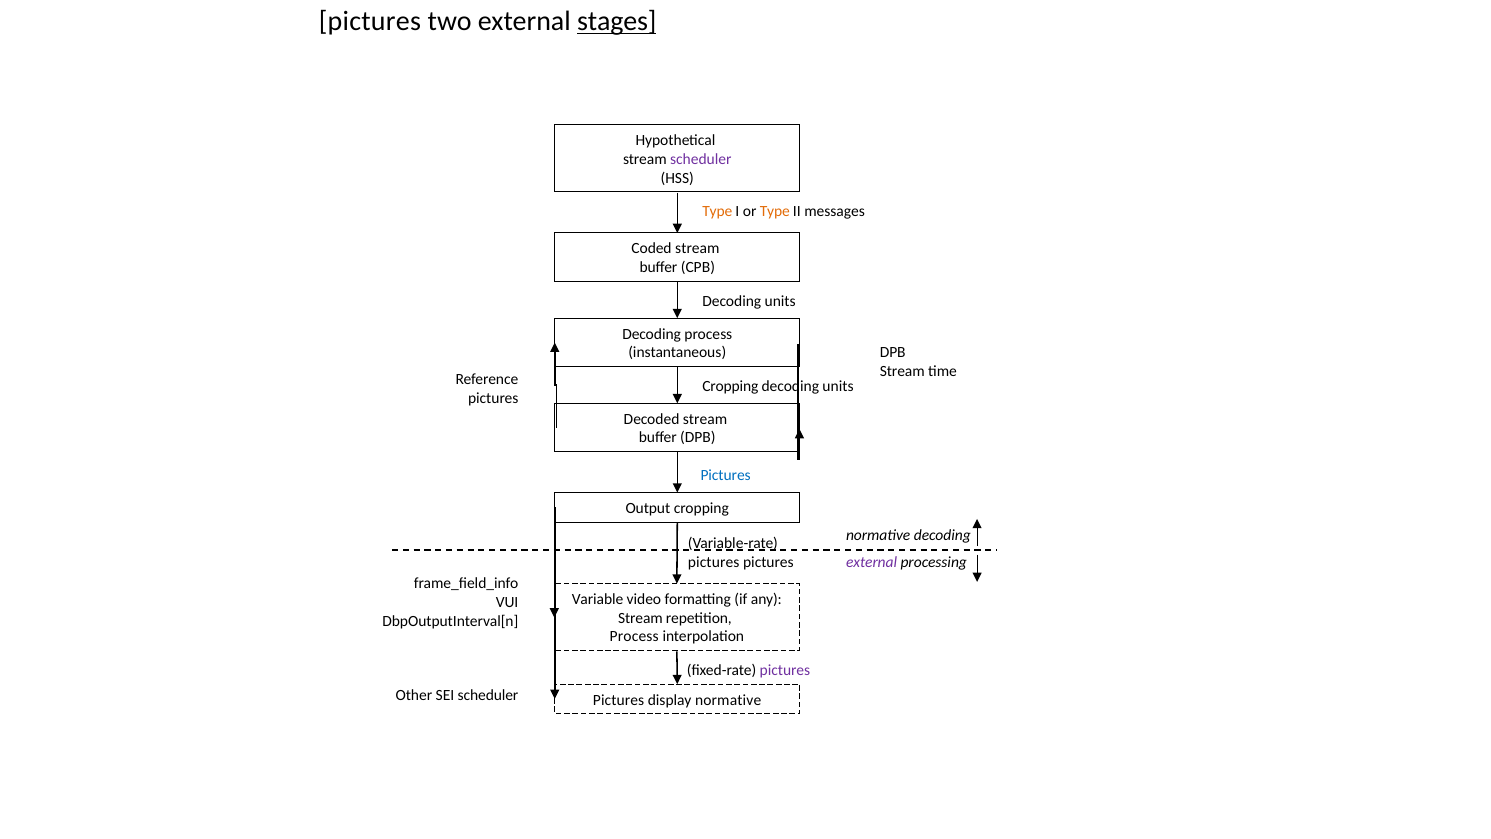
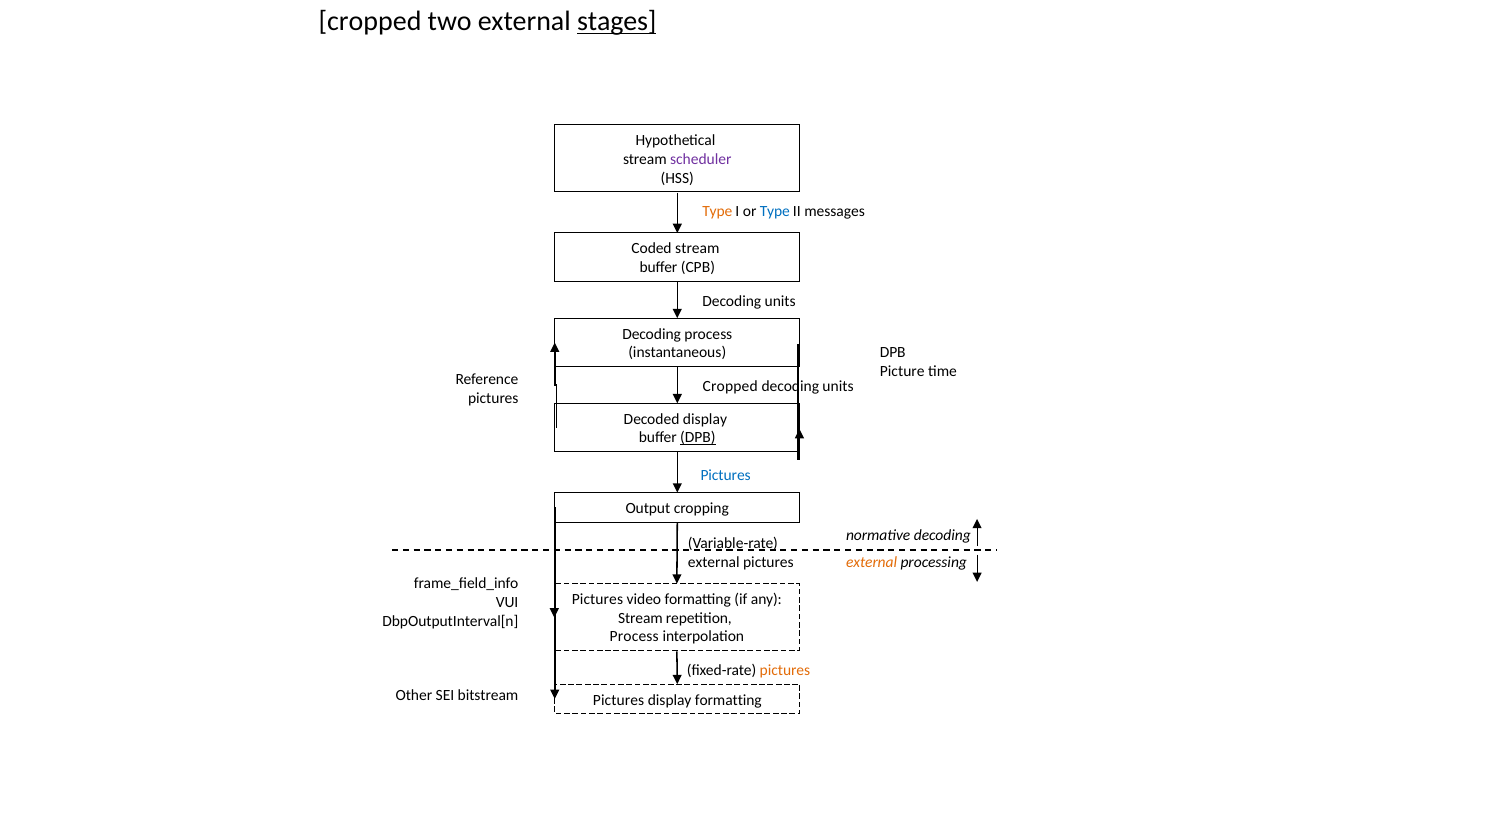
pictures at (370, 21): pictures -> cropped
Type at (775, 211) colour: orange -> blue
Stream at (902, 371): Stream -> Picture
Cropping at (730, 386): Cropping -> Cropped
Decoded stream: stream -> display
DPB at (698, 438) underline: none -> present
pictures at (714, 562): pictures -> external
external at (872, 562) colour: purple -> orange
Variable at (598, 599): Variable -> Pictures
pictures at (785, 670) colour: purple -> orange
SEI scheduler: scheduler -> bitstream
display normative: normative -> formatting
